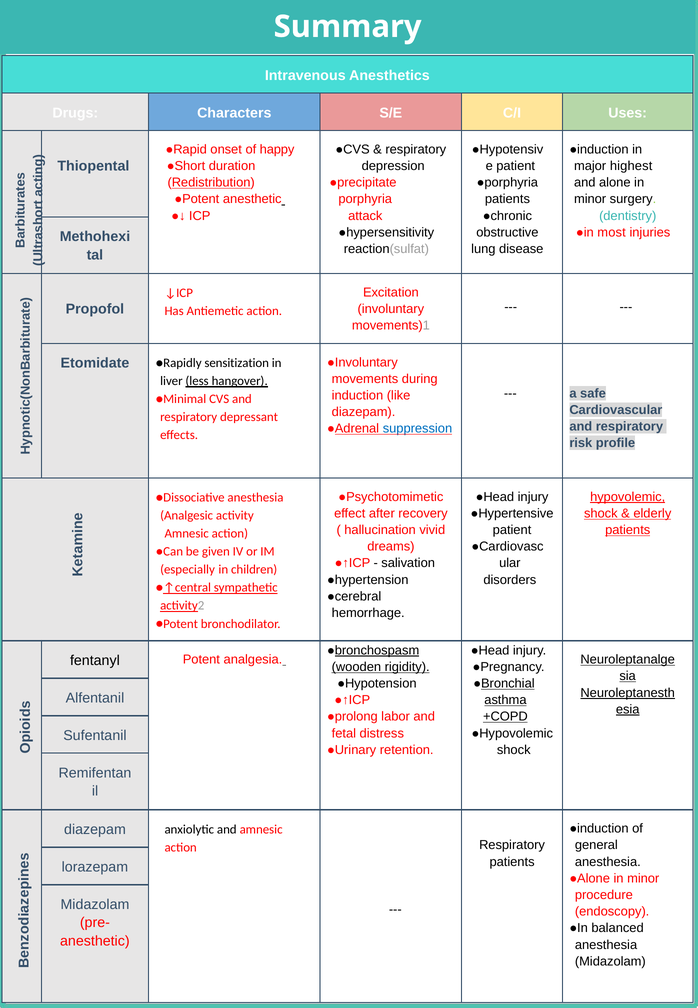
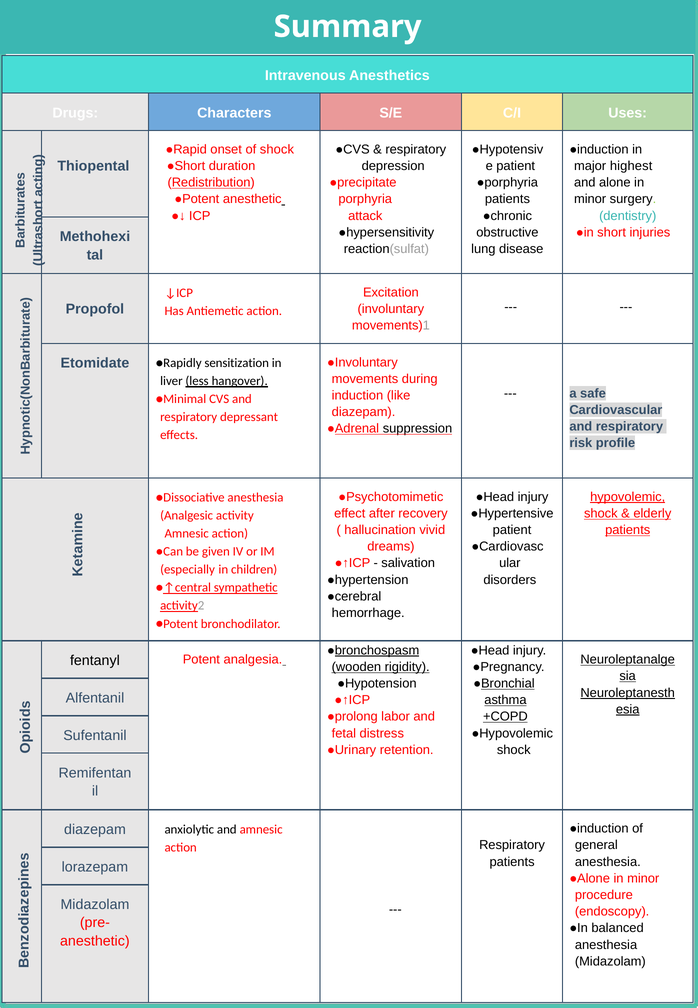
of happy: happy -> shock
most: most -> short
suppression colour: blue -> black
